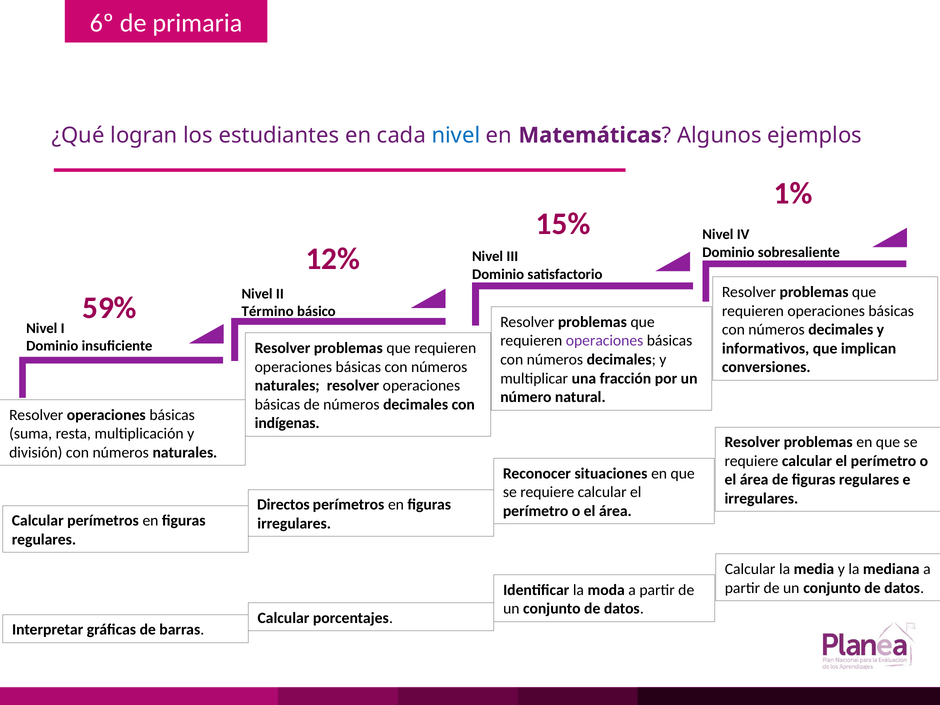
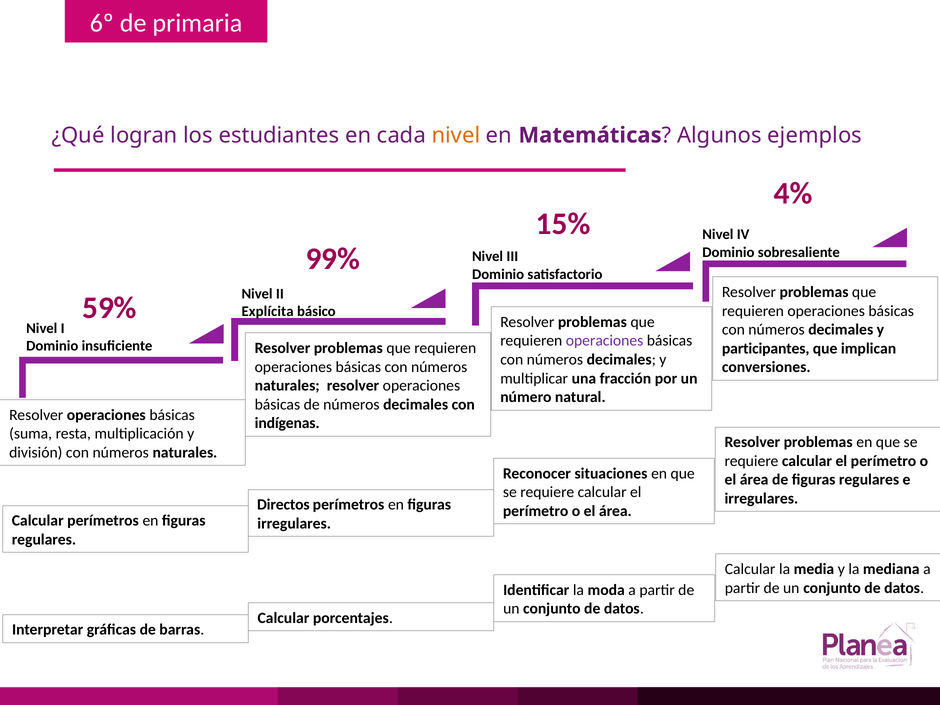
nivel at (456, 135) colour: blue -> orange
1%: 1% -> 4%
12%: 12% -> 99%
Término: Término -> Explícita
informativos: informativos -> participantes
